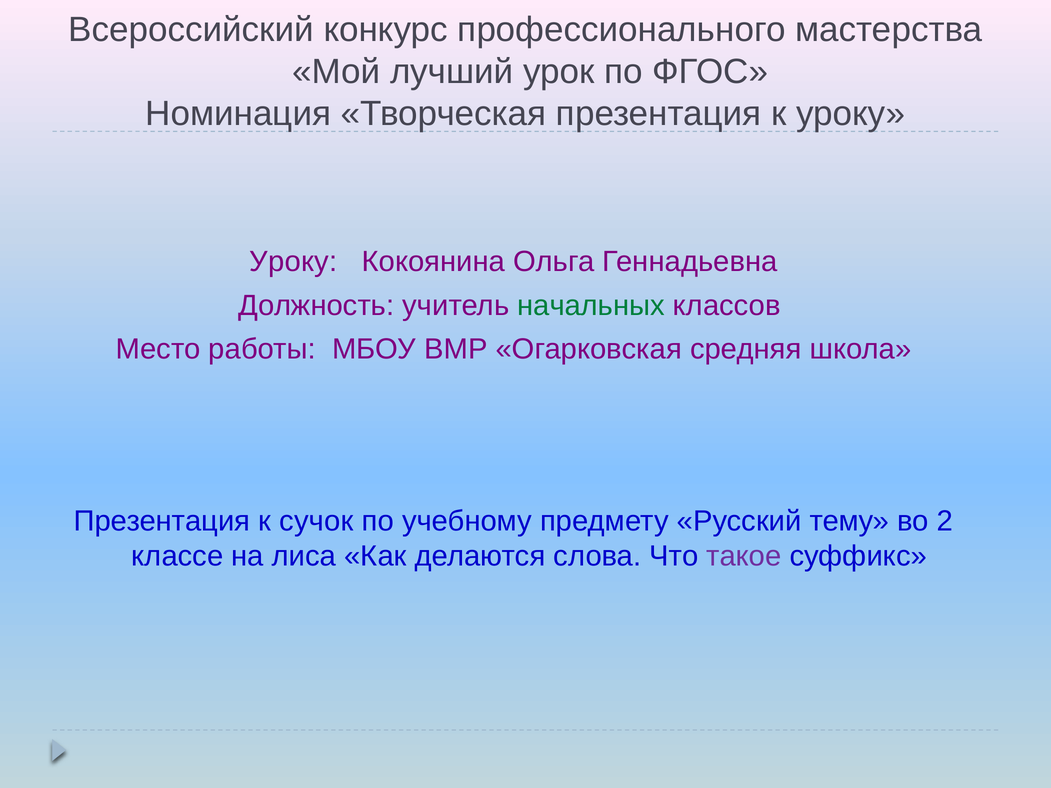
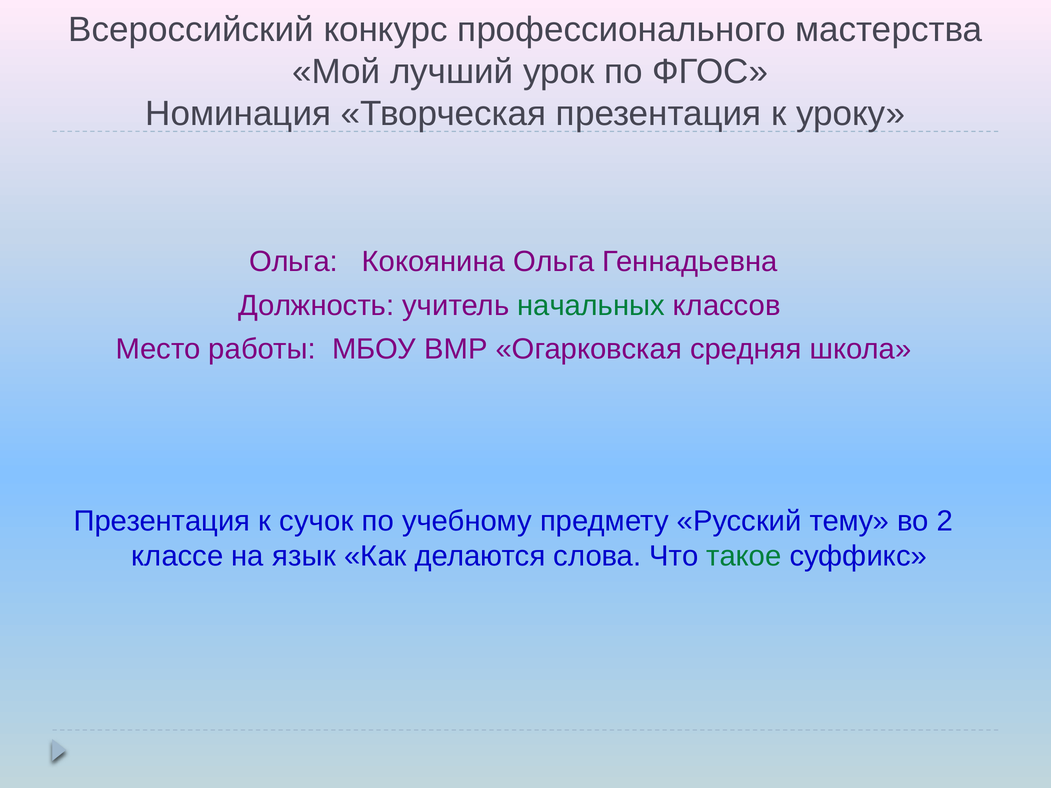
Уроку at (293, 262): Уроку -> Ольга
лиса: лиса -> язык
такое colour: purple -> green
